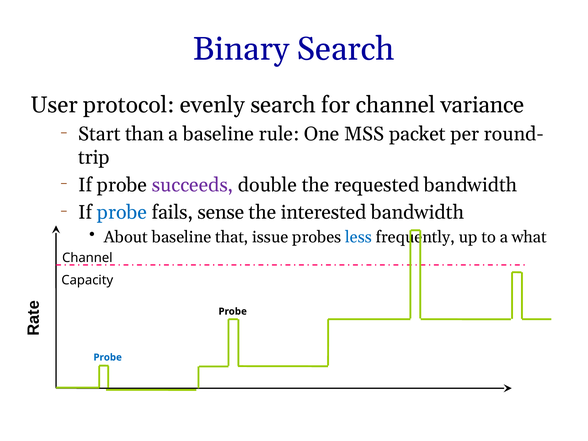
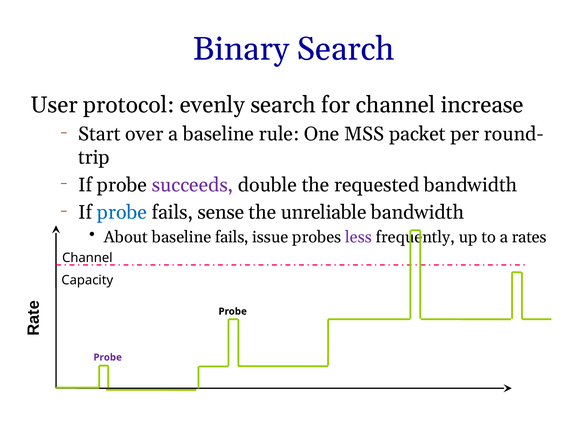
variance: variance -> increase
than: than -> over
interested: interested -> unreliable
baseline that: that -> fails
less colour: blue -> purple
what: what -> rates
Probe at (108, 357) colour: blue -> purple
